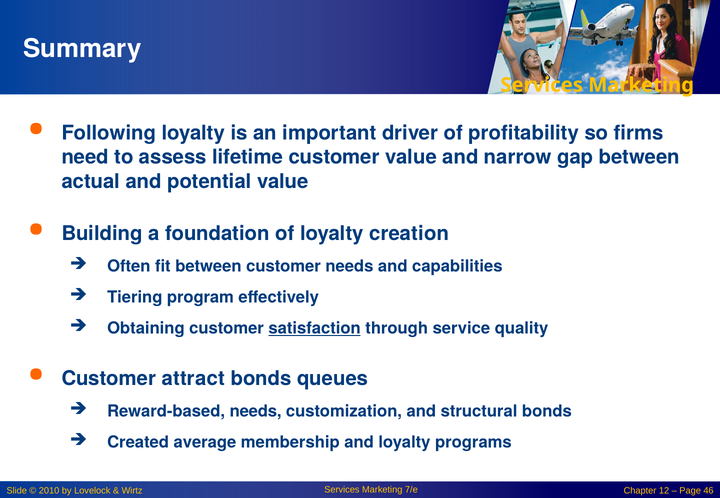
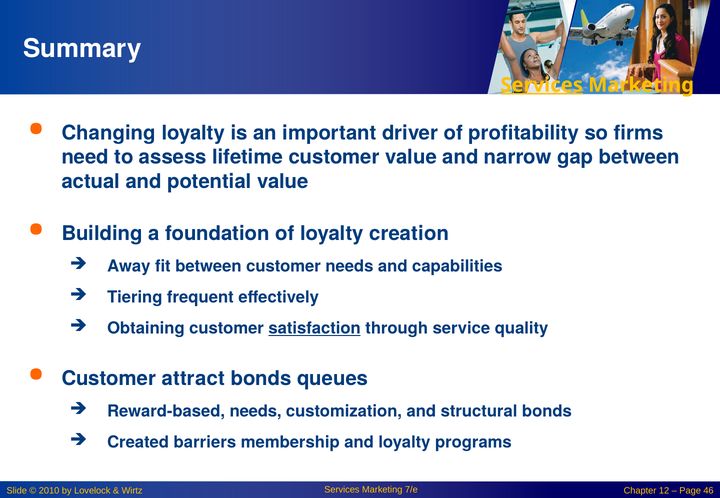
Services at (542, 85) underline: none -> present
Following: Following -> Changing
Often: Often -> Away
program: program -> frequent
average: average -> barriers
